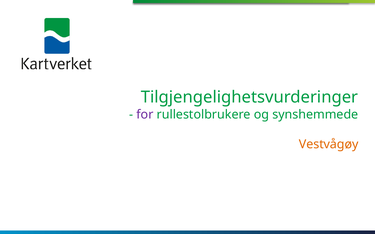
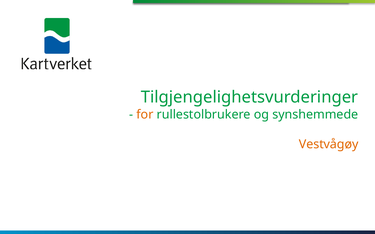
for colour: purple -> orange
